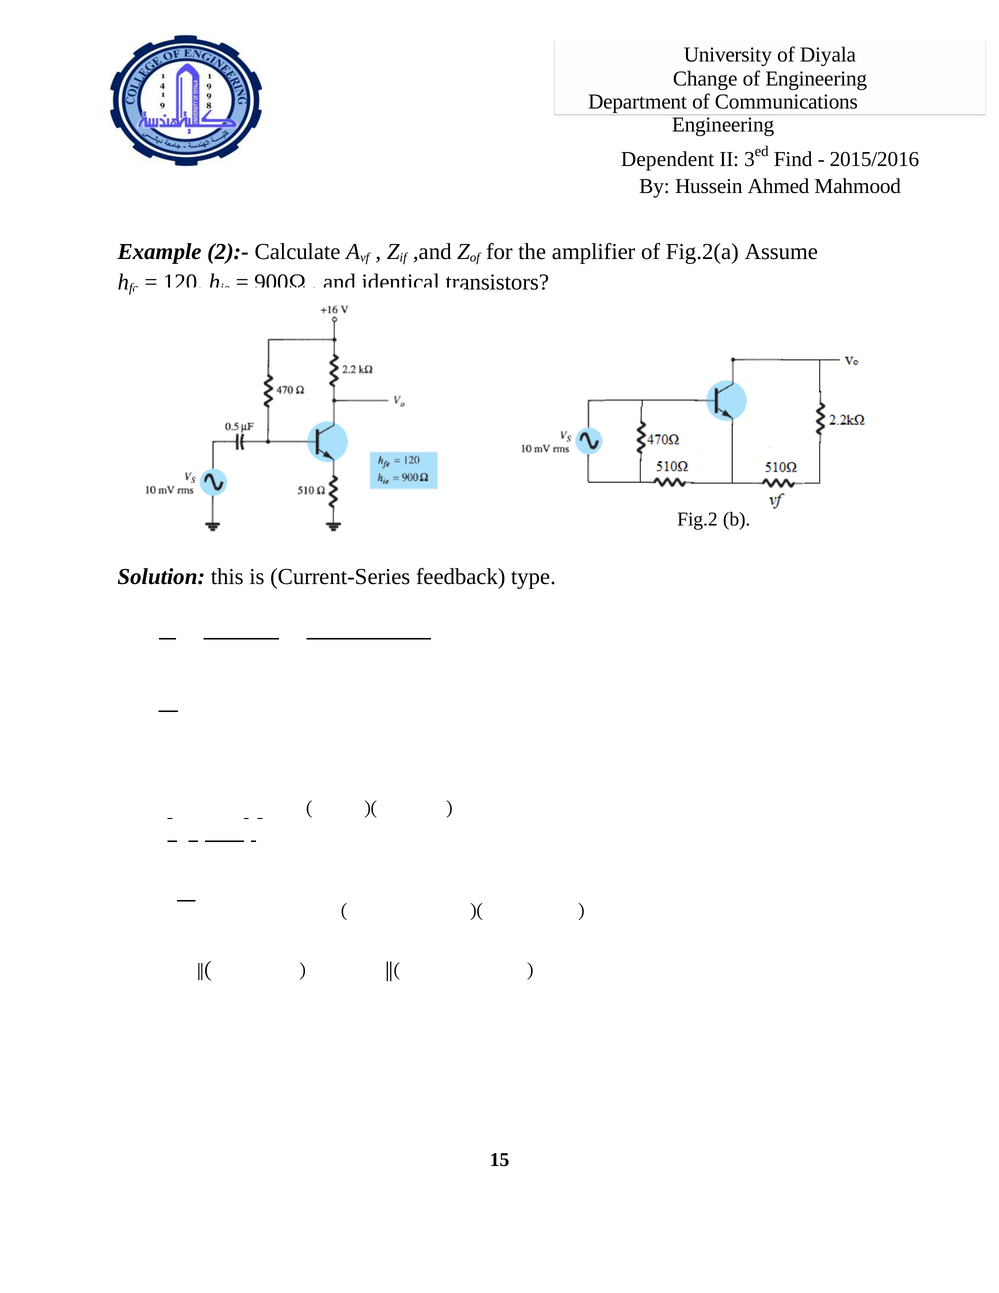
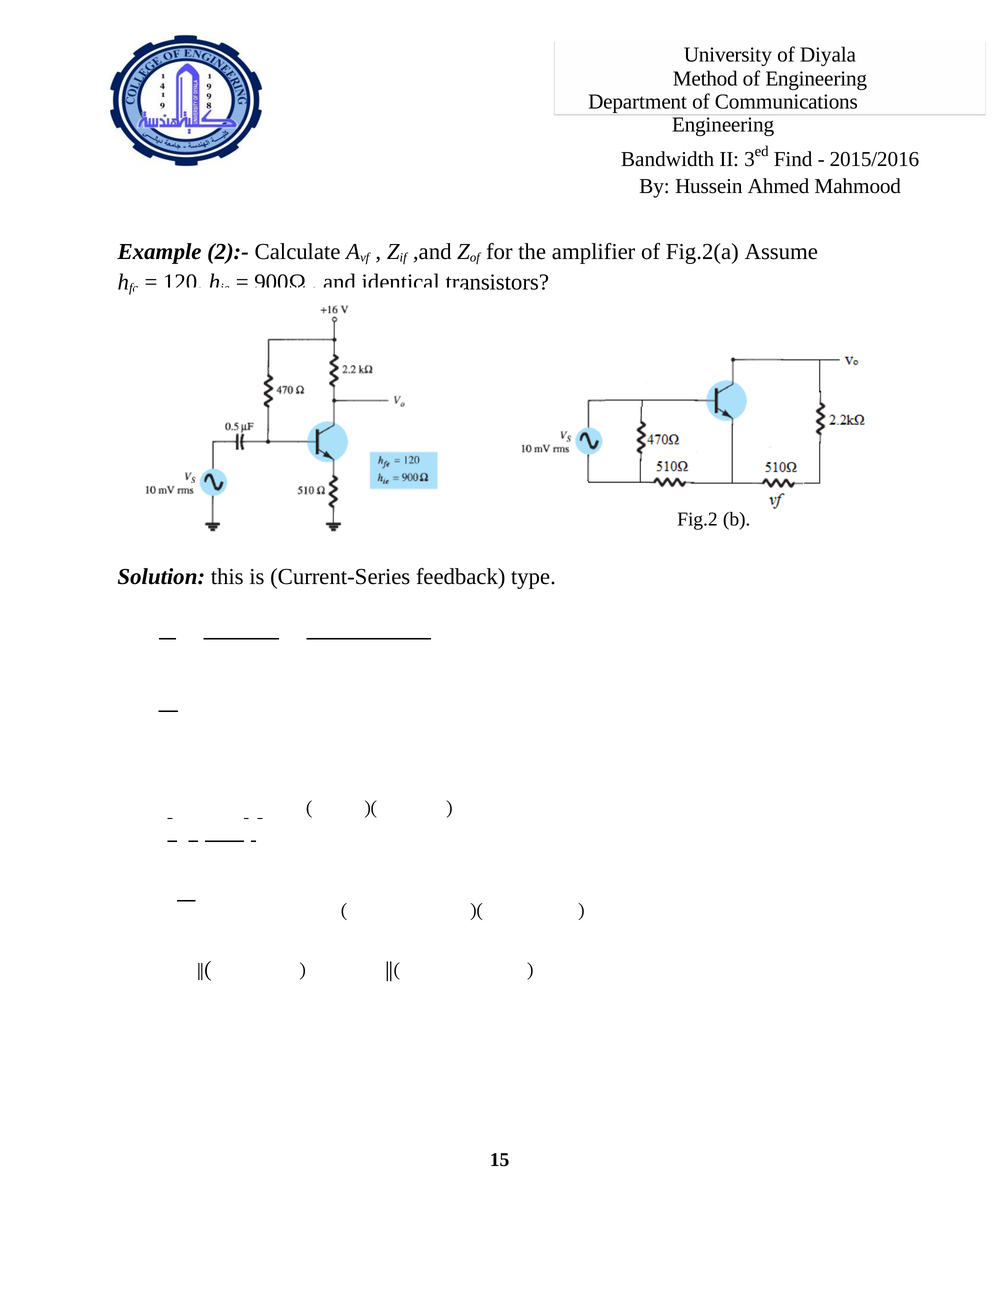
Change: Change -> Method
Dependent: Dependent -> Bandwidth
